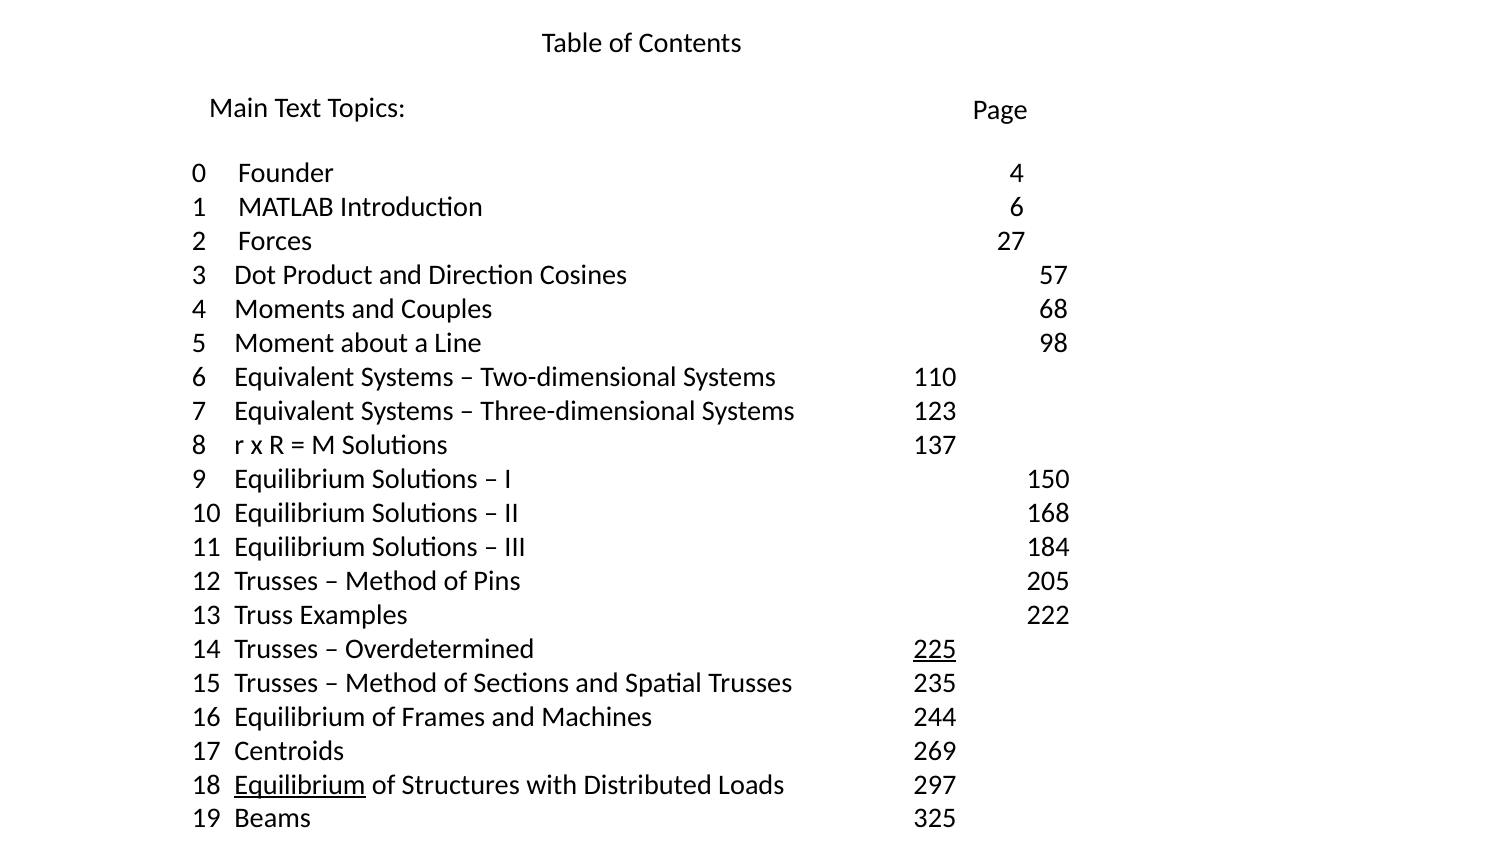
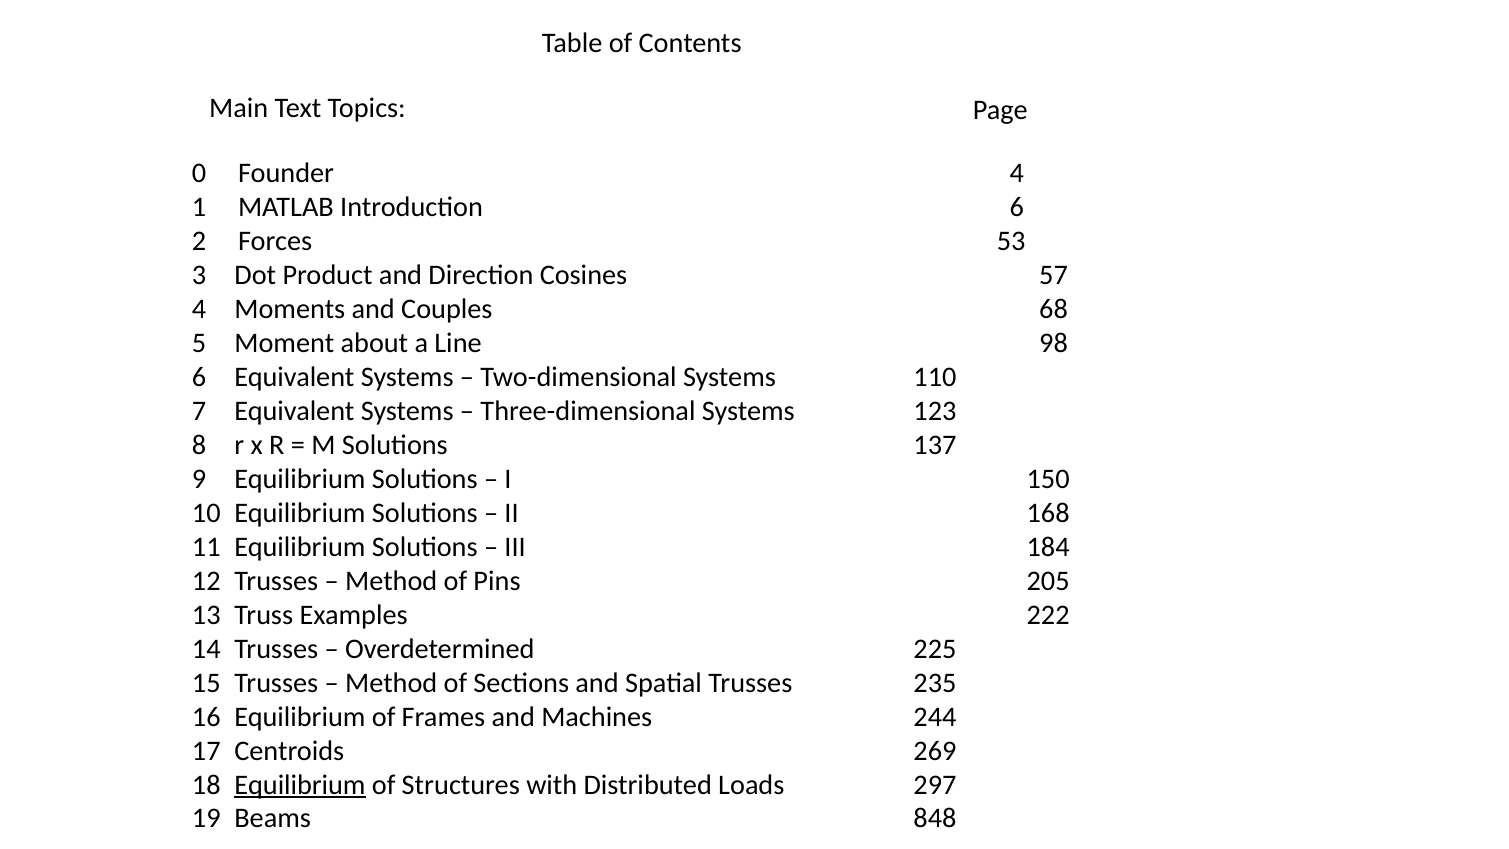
27: 27 -> 53
225 underline: present -> none
325: 325 -> 848
